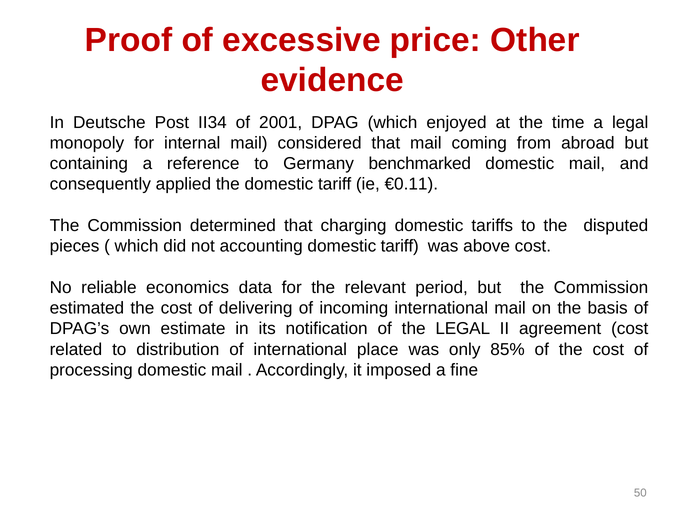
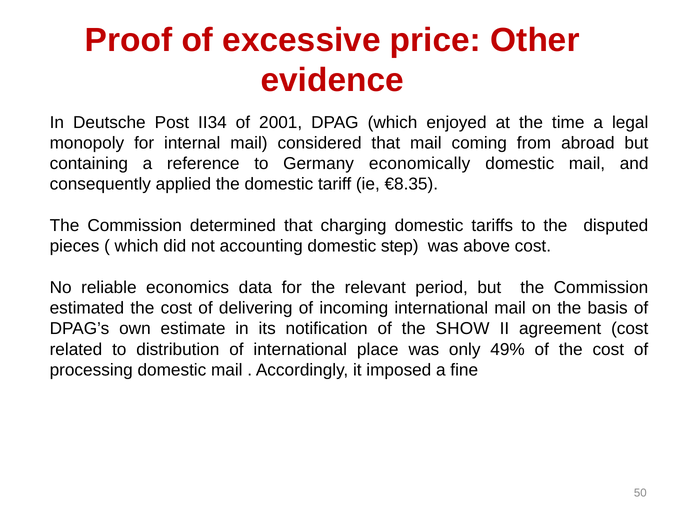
benchmarked: benchmarked -> economically
€0.11: €0.11 -> €8.35
tariff at (400, 246): tariff -> step
the LEGAL: LEGAL -> SHOW
85%: 85% -> 49%
